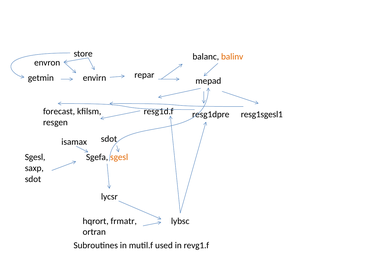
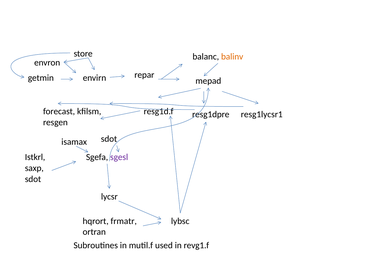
resg1sgesl1: resg1sgesl1 -> resg1lycsr1
Sgesl at (35, 157): Sgesl -> Istkrl
sgesl at (119, 157) colour: orange -> purple
